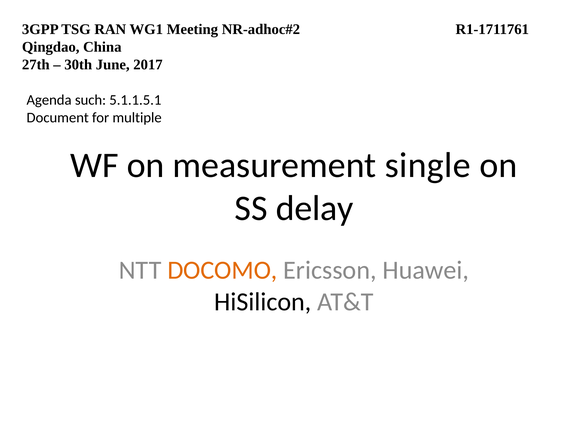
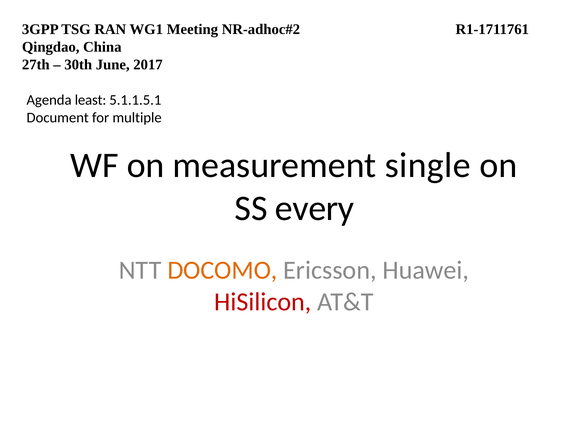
such: such -> least
delay: delay -> every
HiSilicon colour: black -> red
